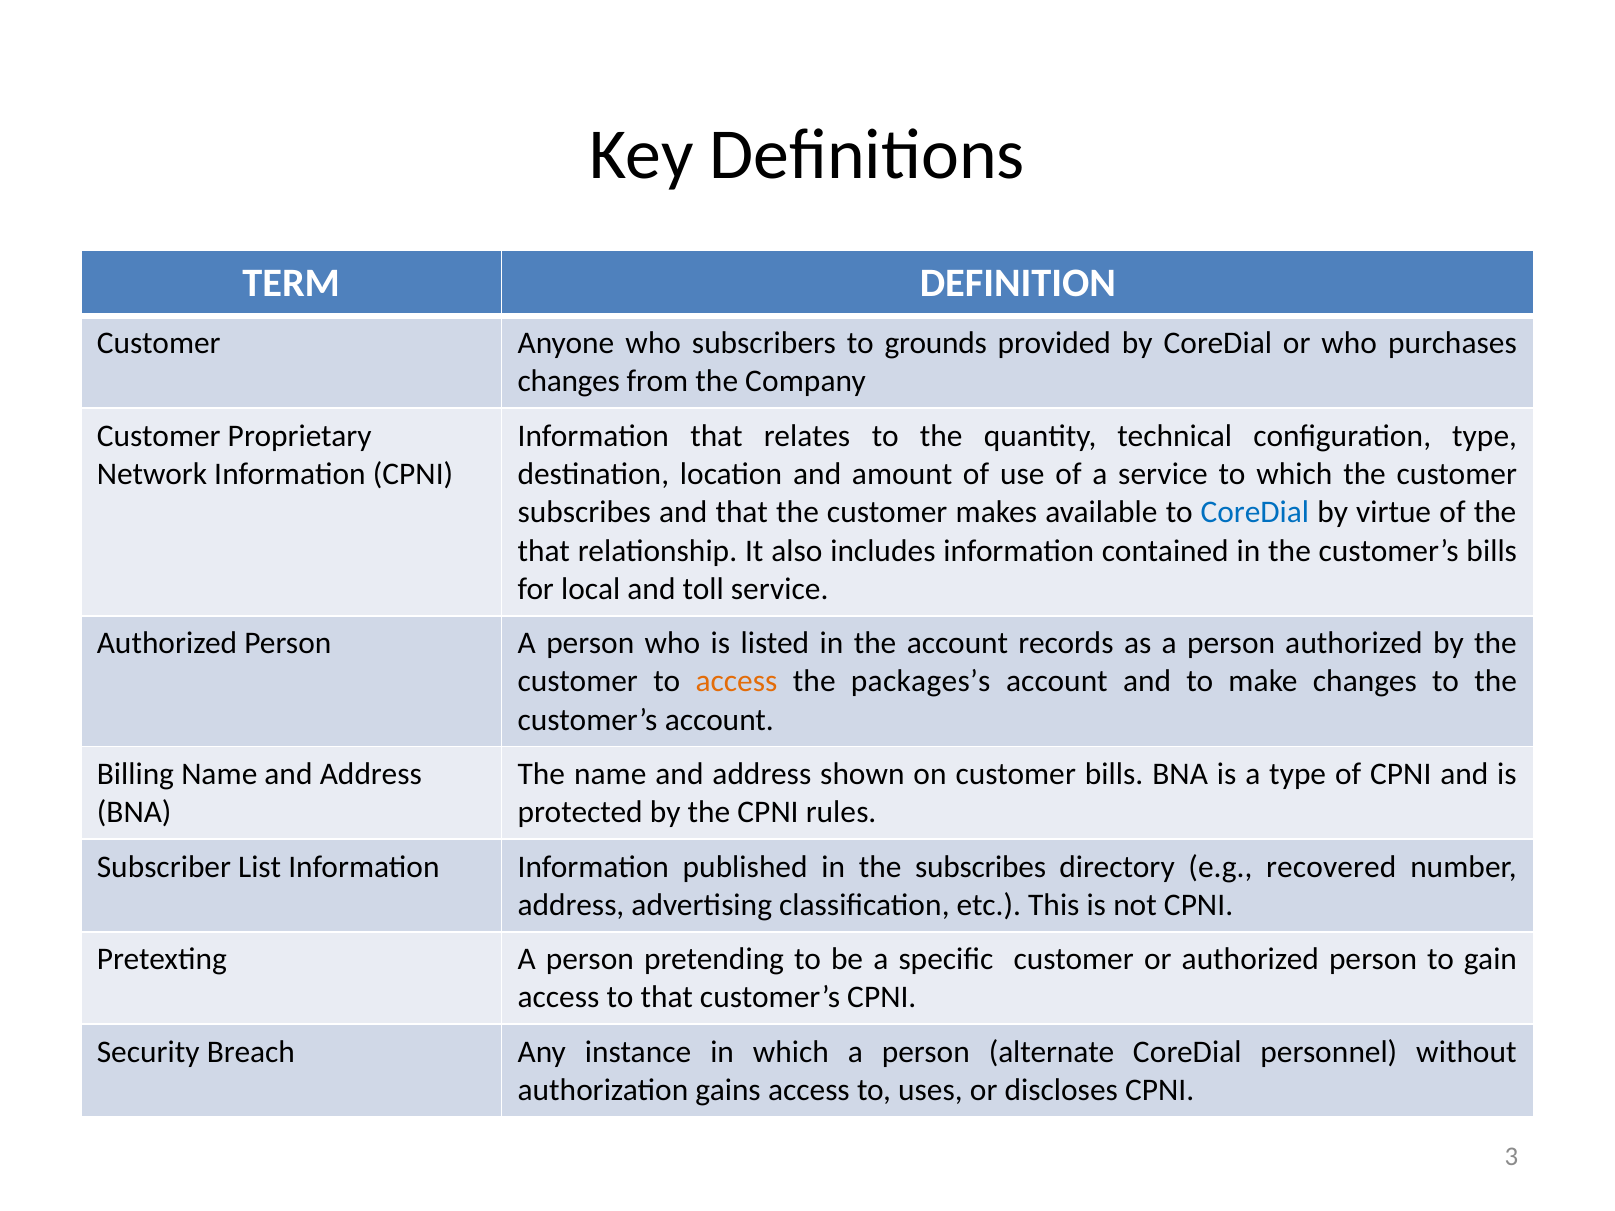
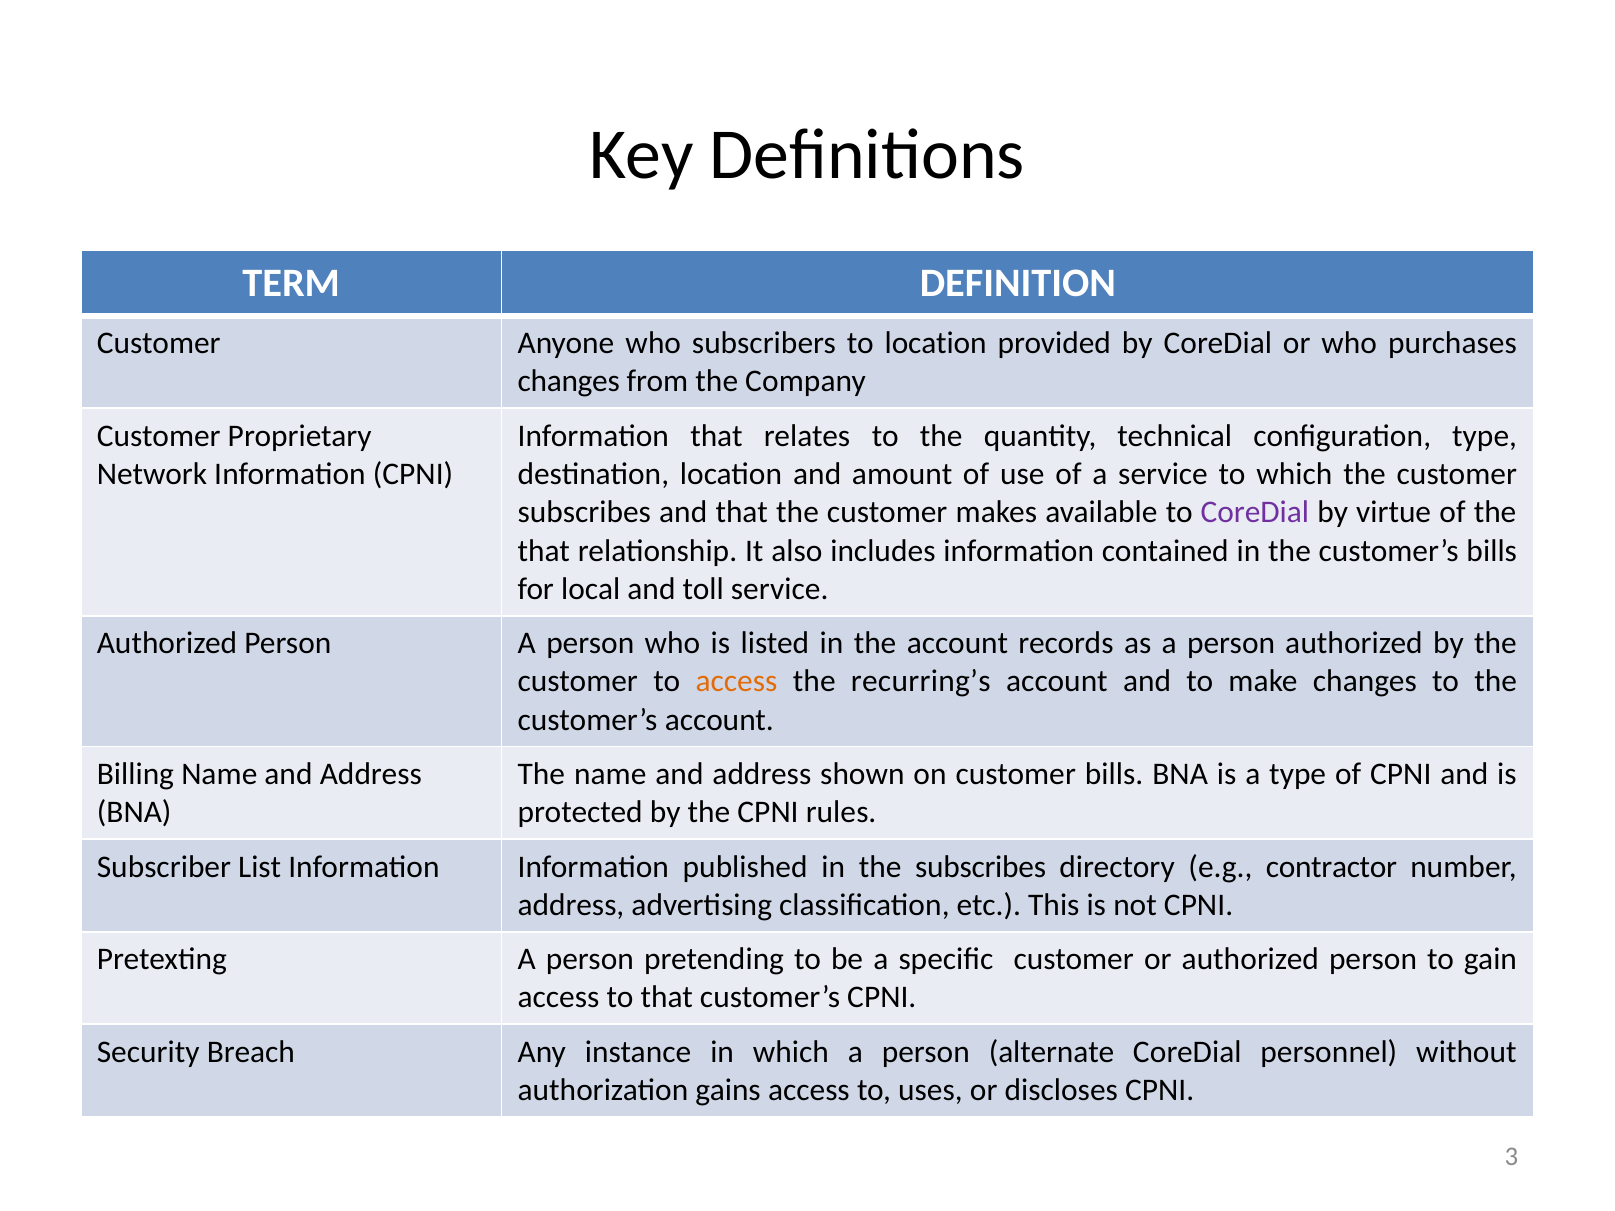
to grounds: grounds -> location
CoreDial at (1255, 513) colour: blue -> purple
packages’s: packages’s -> recurring’s
recovered: recovered -> contractor
